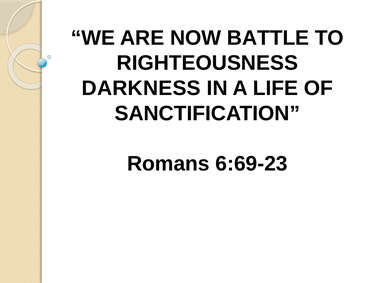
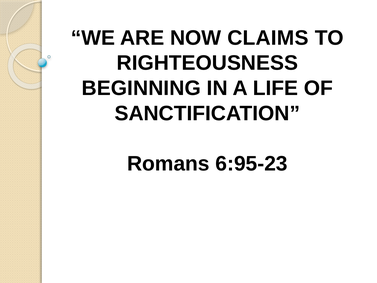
BATTLE: BATTLE -> CLAIMS
DARKNESS: DARKNESS -> BEGINNING
6:69-23: 6:69-23 -> 6:95-23
